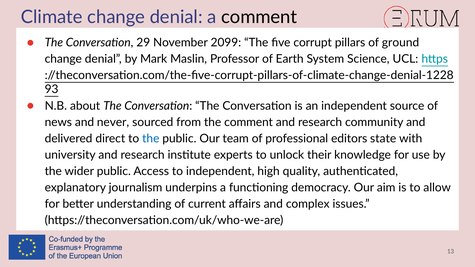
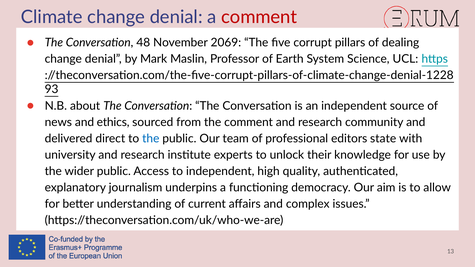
comment at (259, 17) colour: black -> red
29: 29 -> 48
2099: 2099 -> 2069
ground: ground -> dealing
never: never -> ethics
